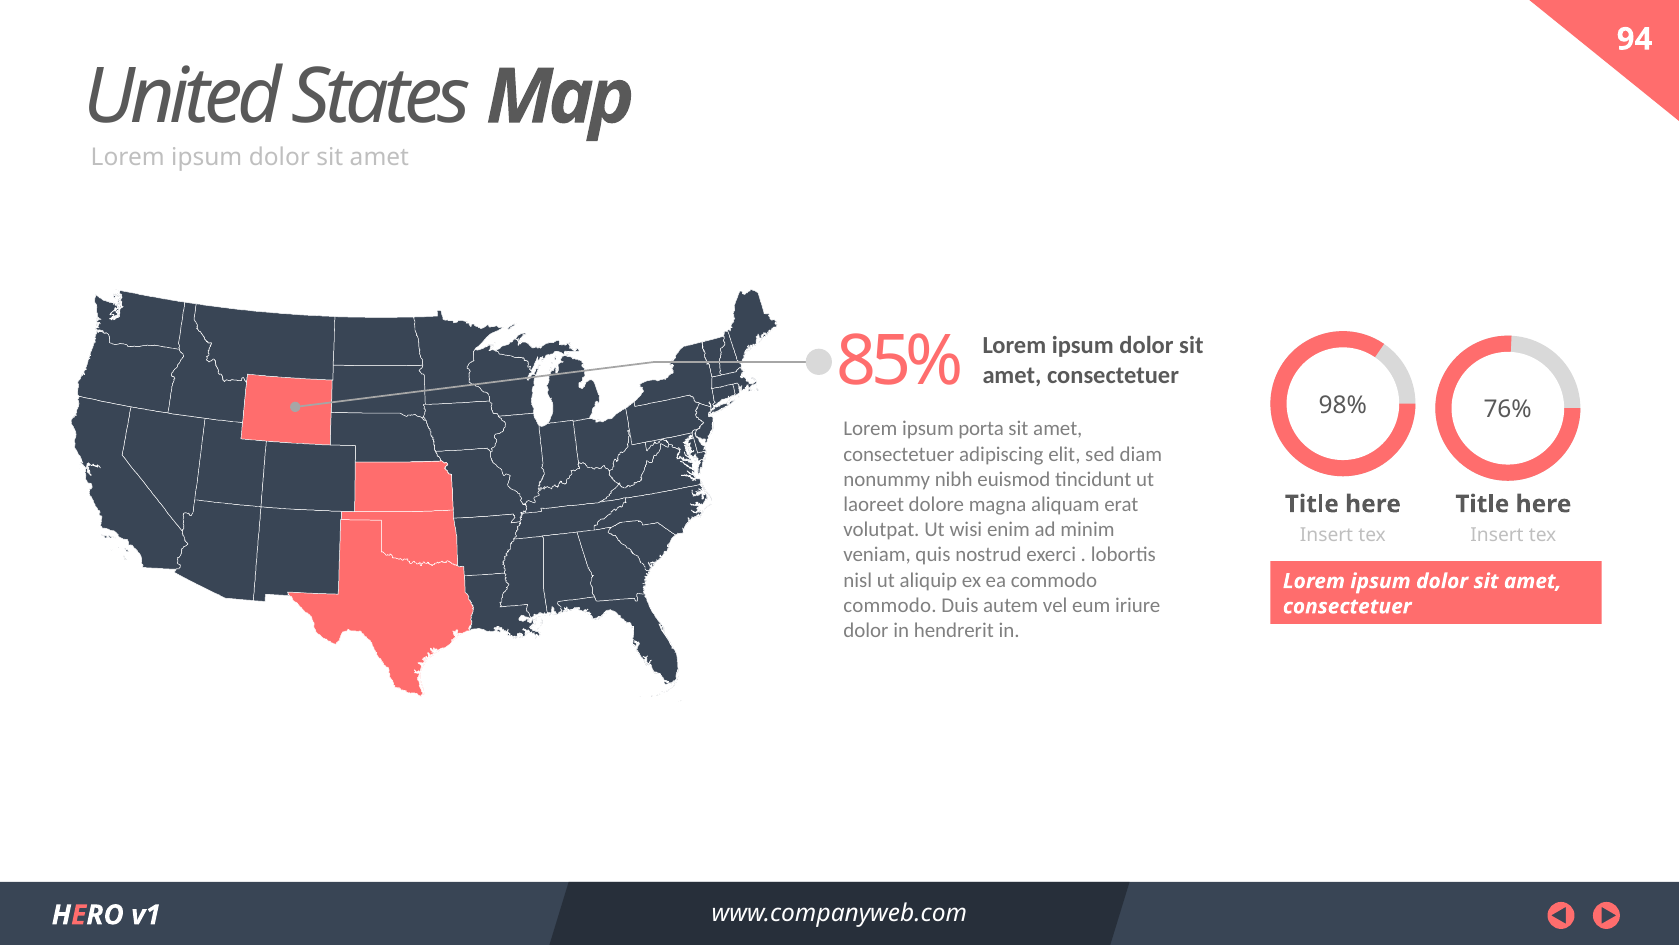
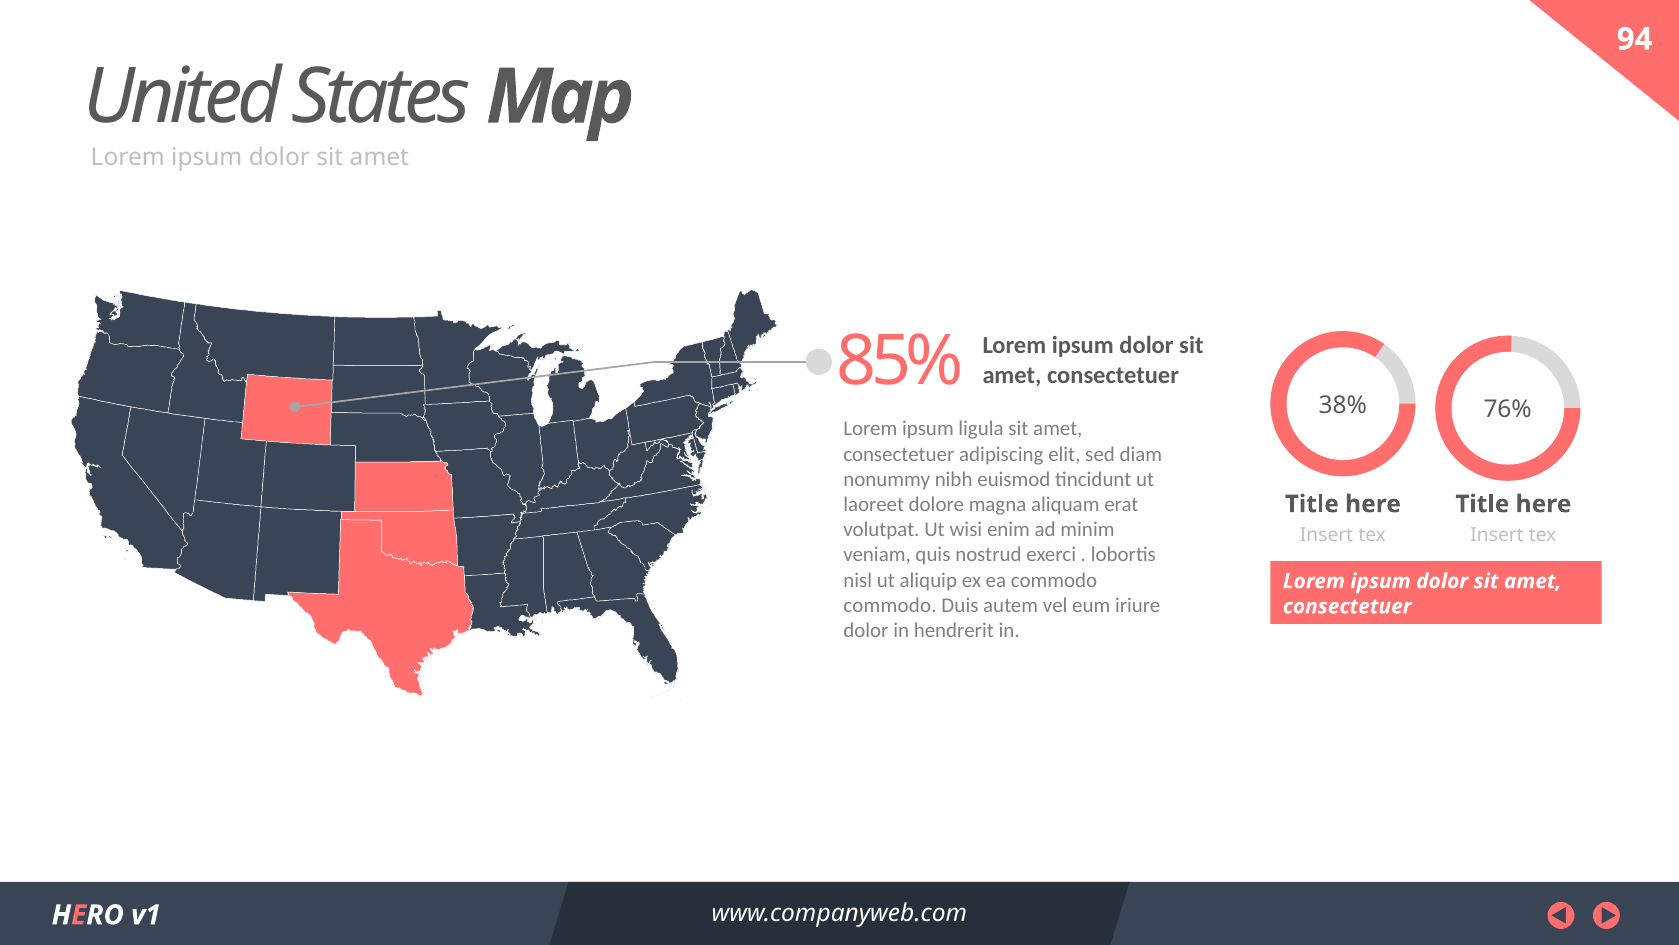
98%: 98% -> 38%
porta: porta -> ligula
